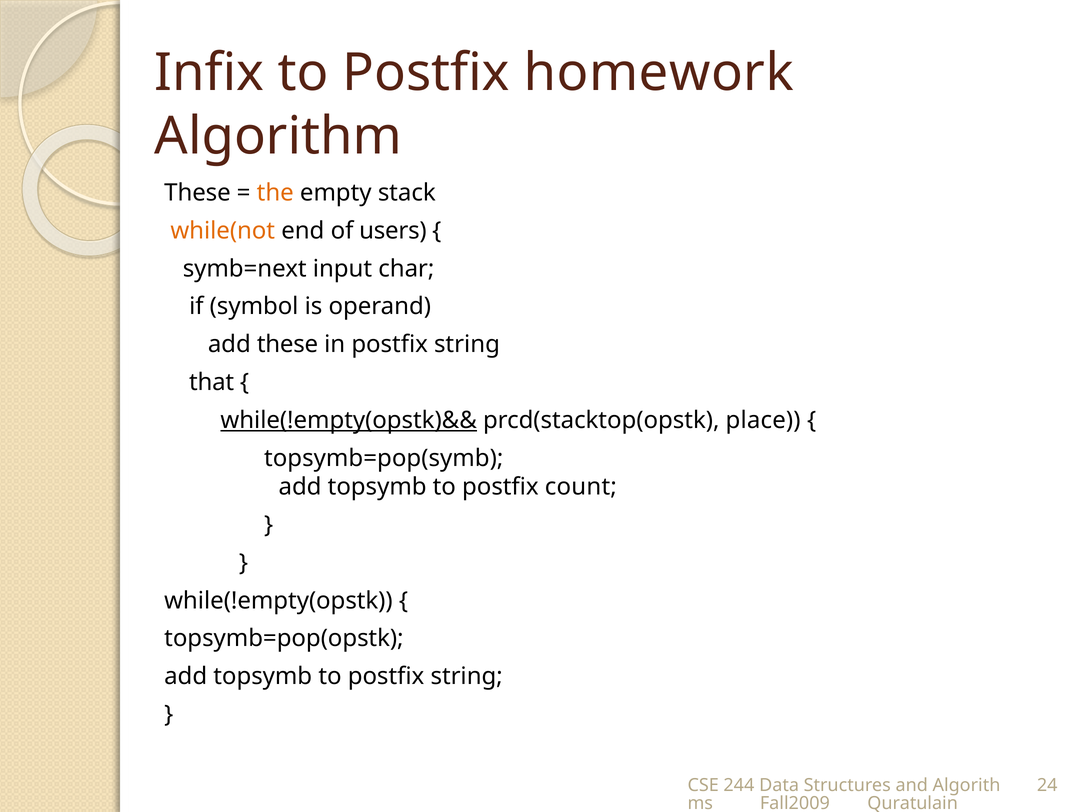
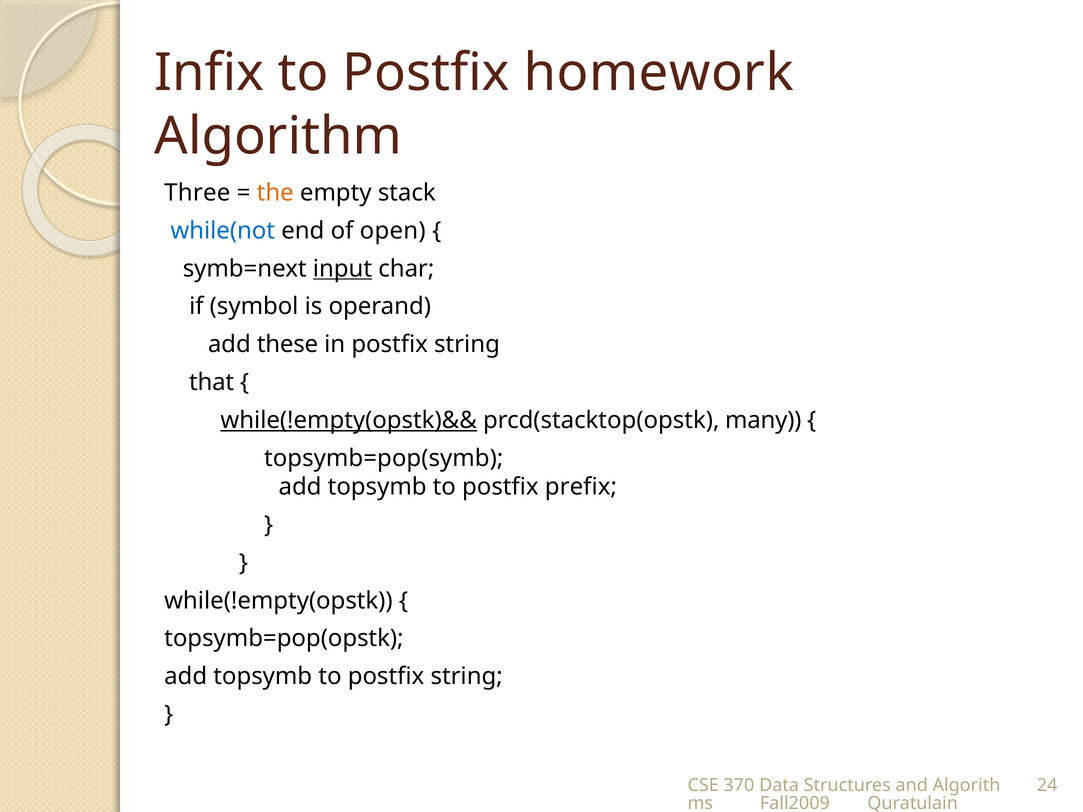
These at (197, 193): These -> Three
while(not colour: orange -> blue
users: users -> open
input underline: none -> present
place: place -> many
count: count -> prefix
244: 244 -> 370
